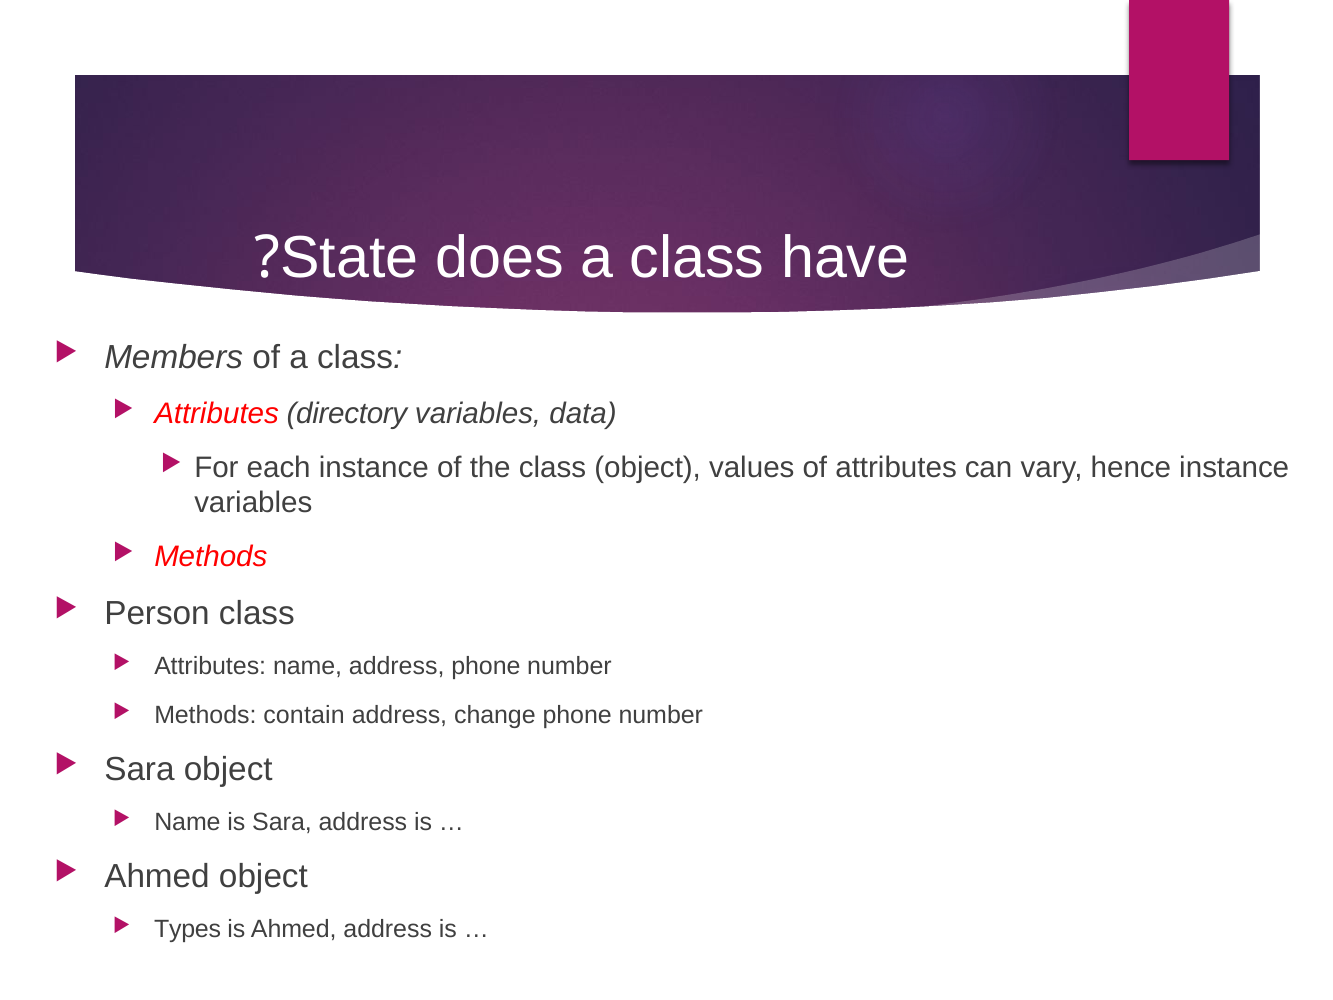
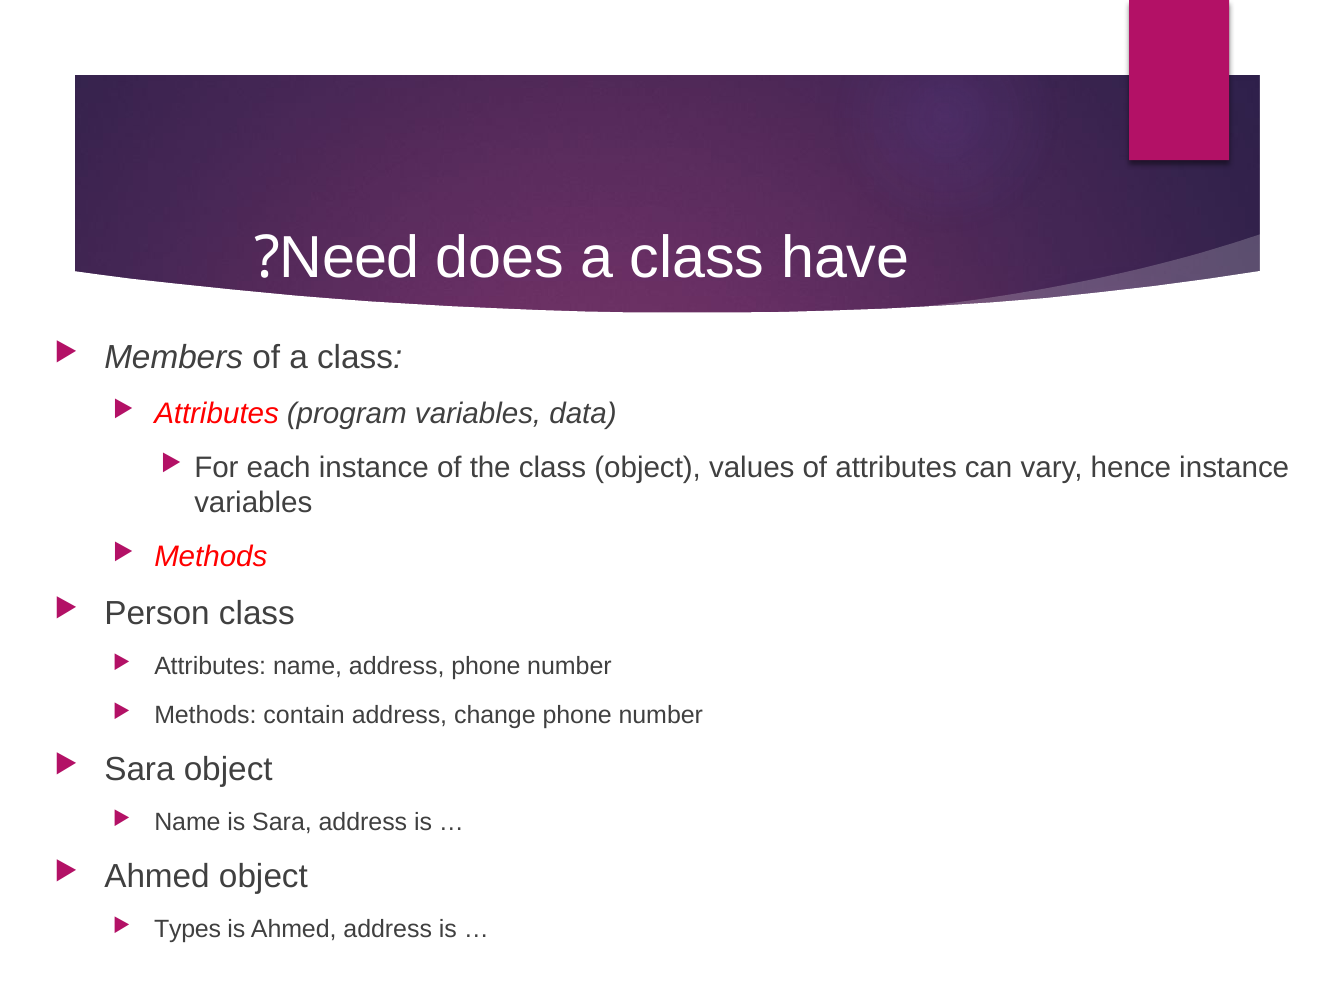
State: State -> Need
directory: directory -> program
